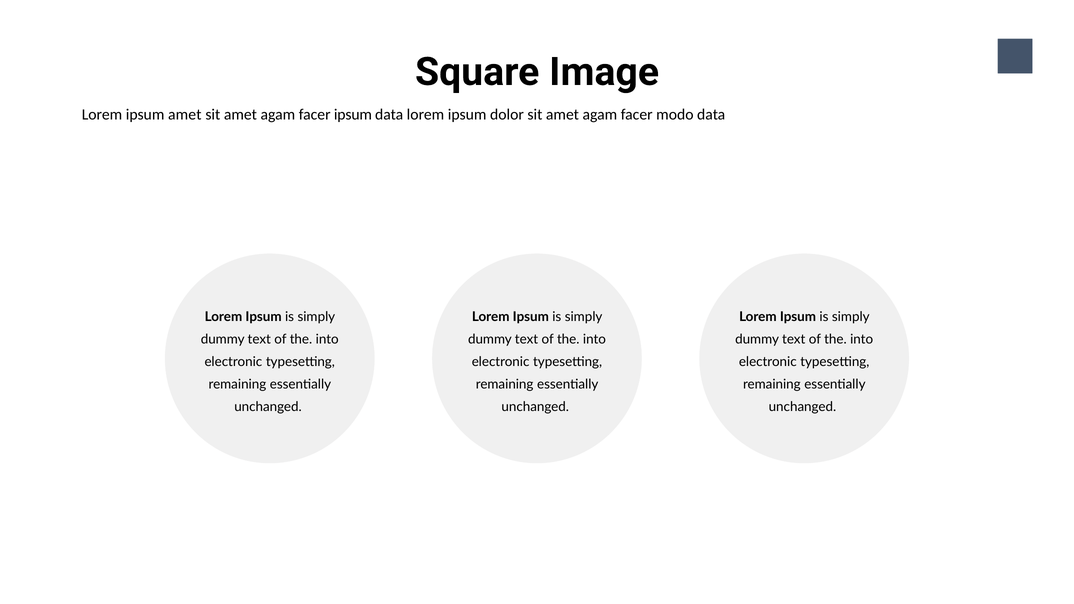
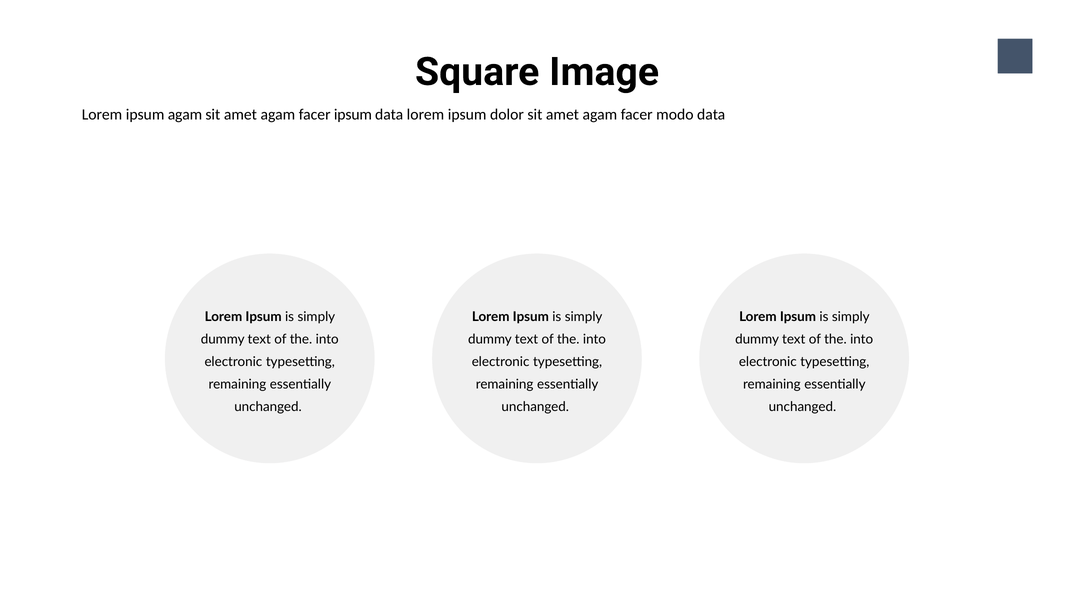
ipsum amet: amet -> agam
